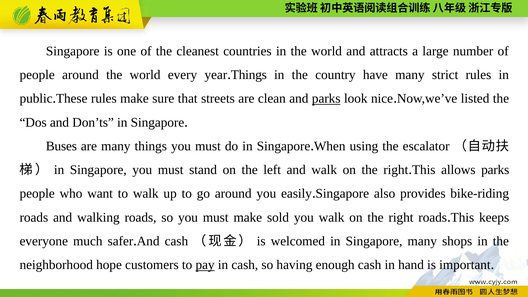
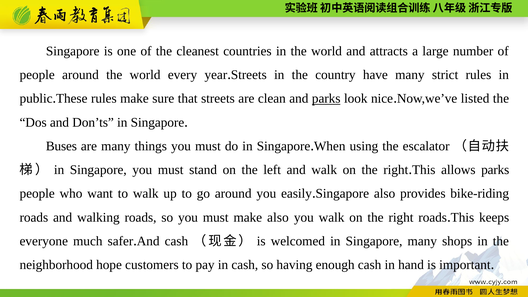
Things at (249, 75): Things -> Streets
make sold: sold -> also
pay underline: present -> none
